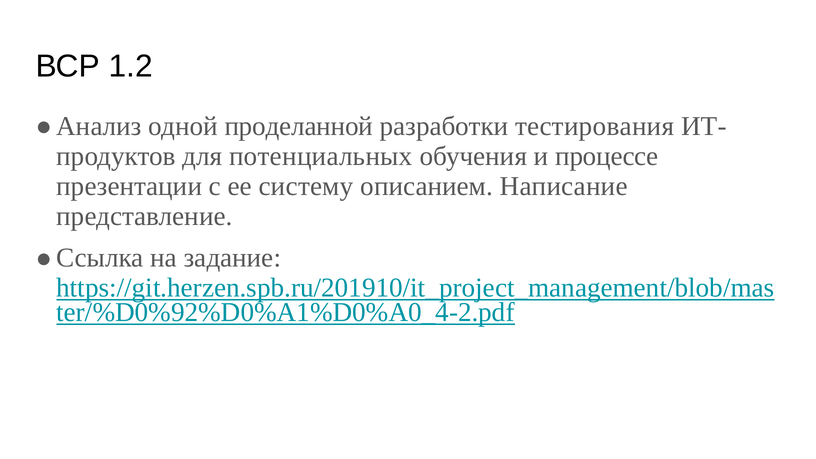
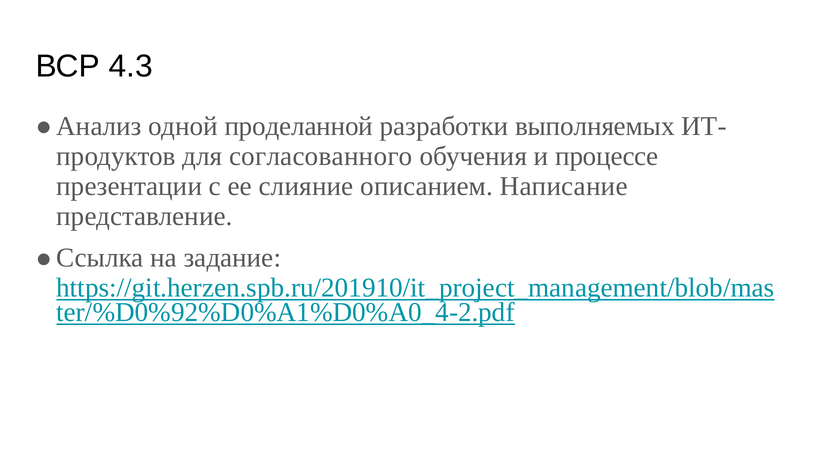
1.2: 1.2 -> 4.3
тестирования: тестирования -> выполняемых
потенциальных: потенциальных -> согласованного
систему: систему -> слияние
